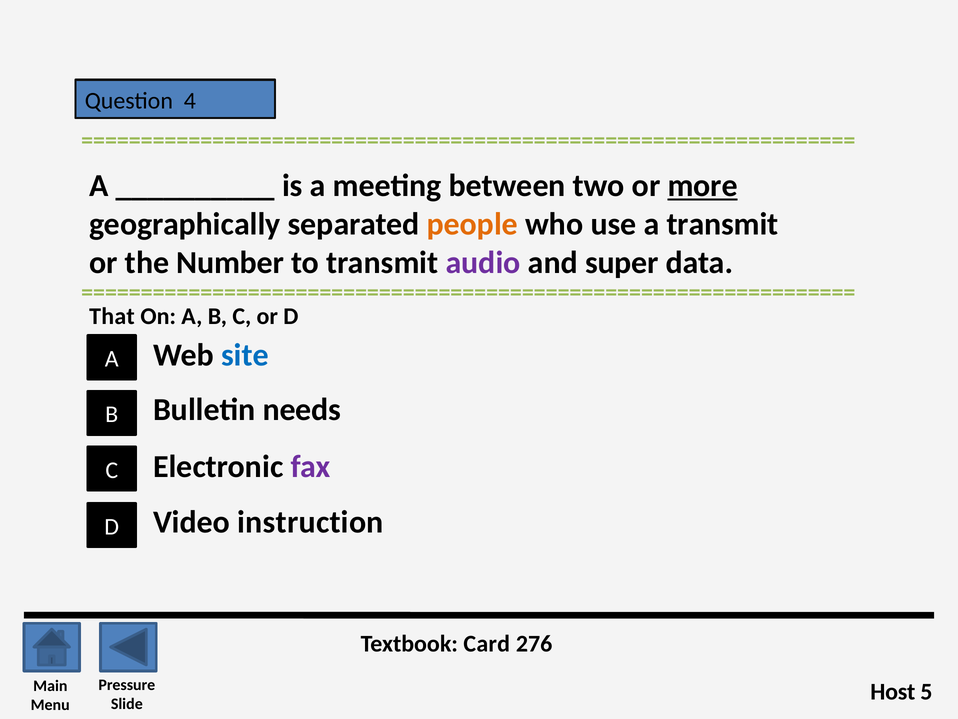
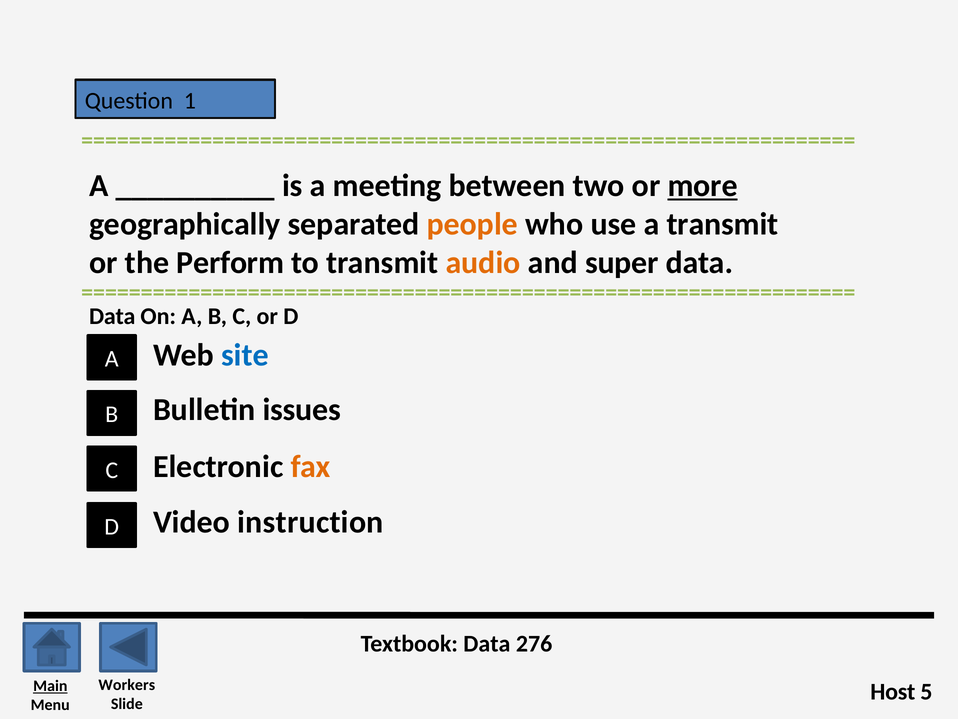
4: 4 -> 1
Number: Number -> Perform
audio colour: purple -> orange
That at (112, 316): That -> Data
needs: needs -> issues
fax colour: purple -> orange
Textbook Card: Card -> Data
Pressure: Pressure -> Workers
Main underline: none -> present
